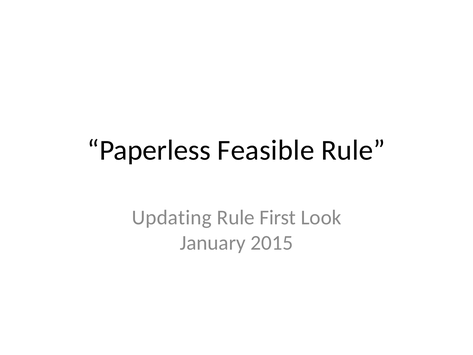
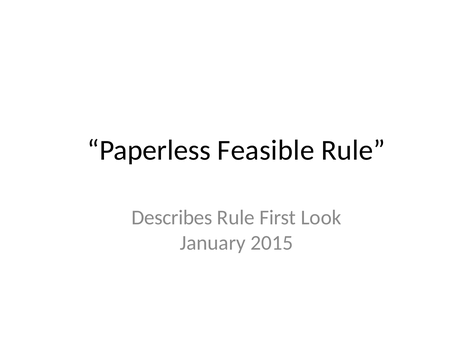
Updating: Updating -> Describes
